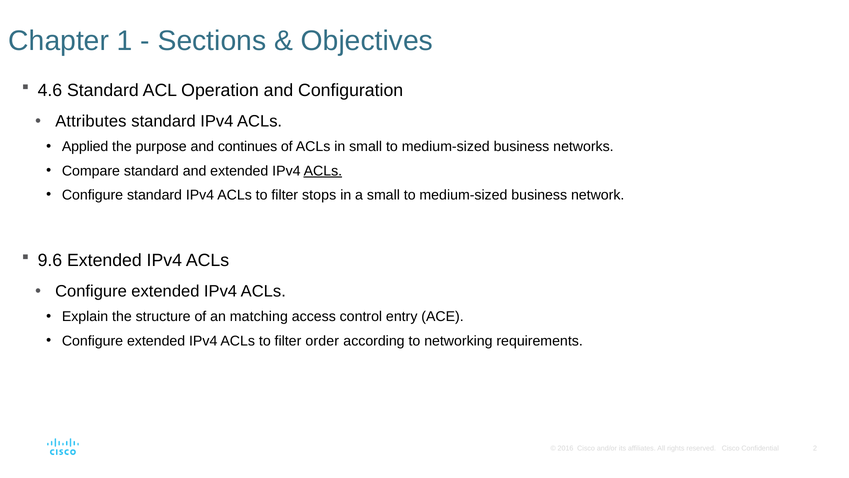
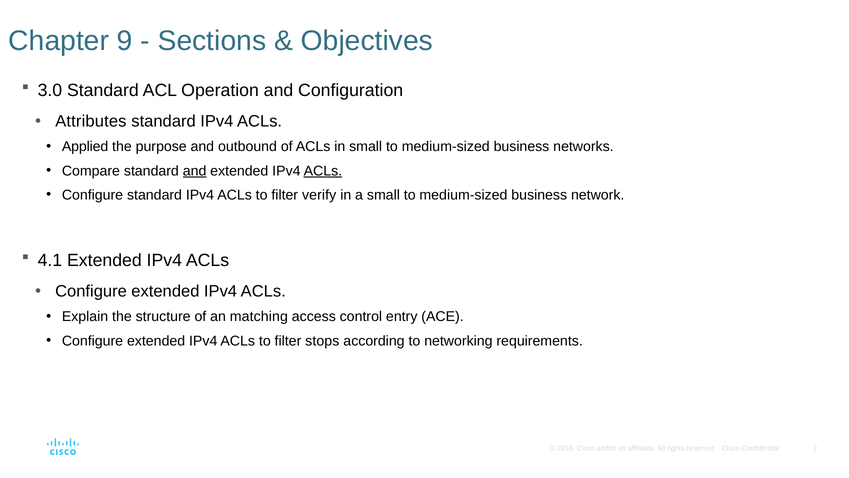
1: 1 -> 9
4.6: 4.6 -> 3.0
continues: continues -> outbound
and at (195, 171) underline: none -> present
stops: stops -> verify
9.6: 9.6 -> 4.1
order: order -> stops
